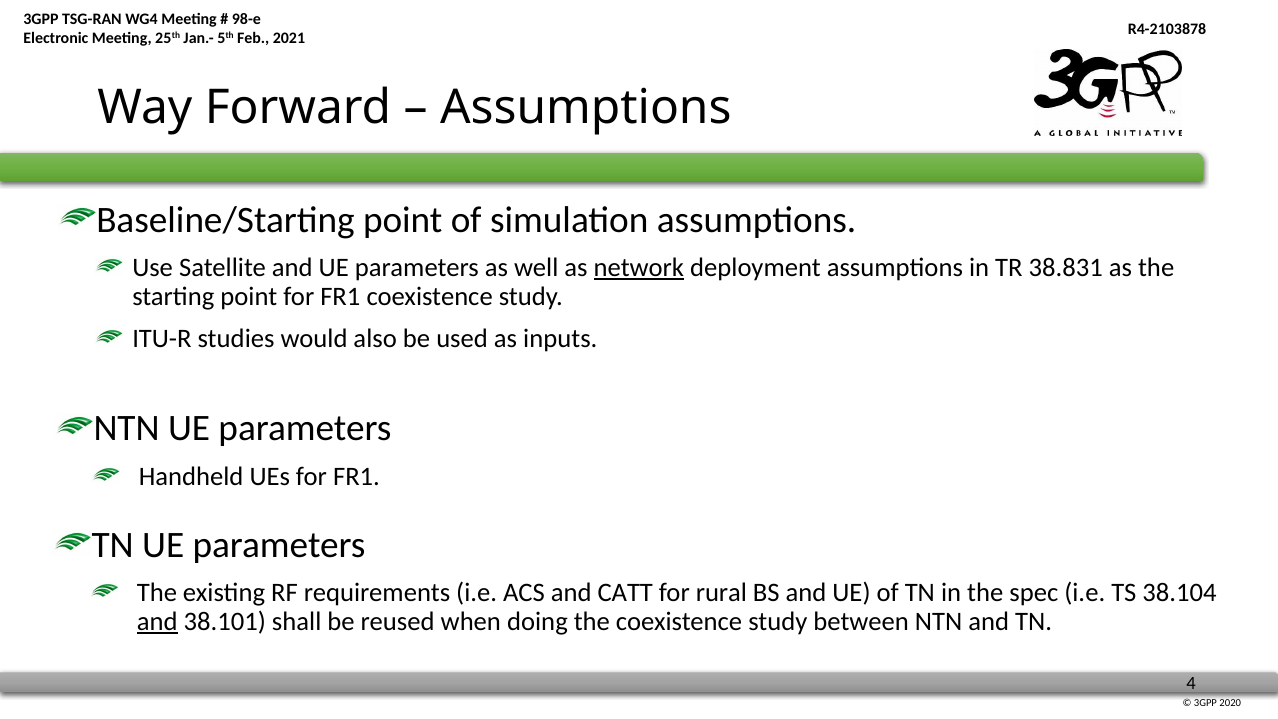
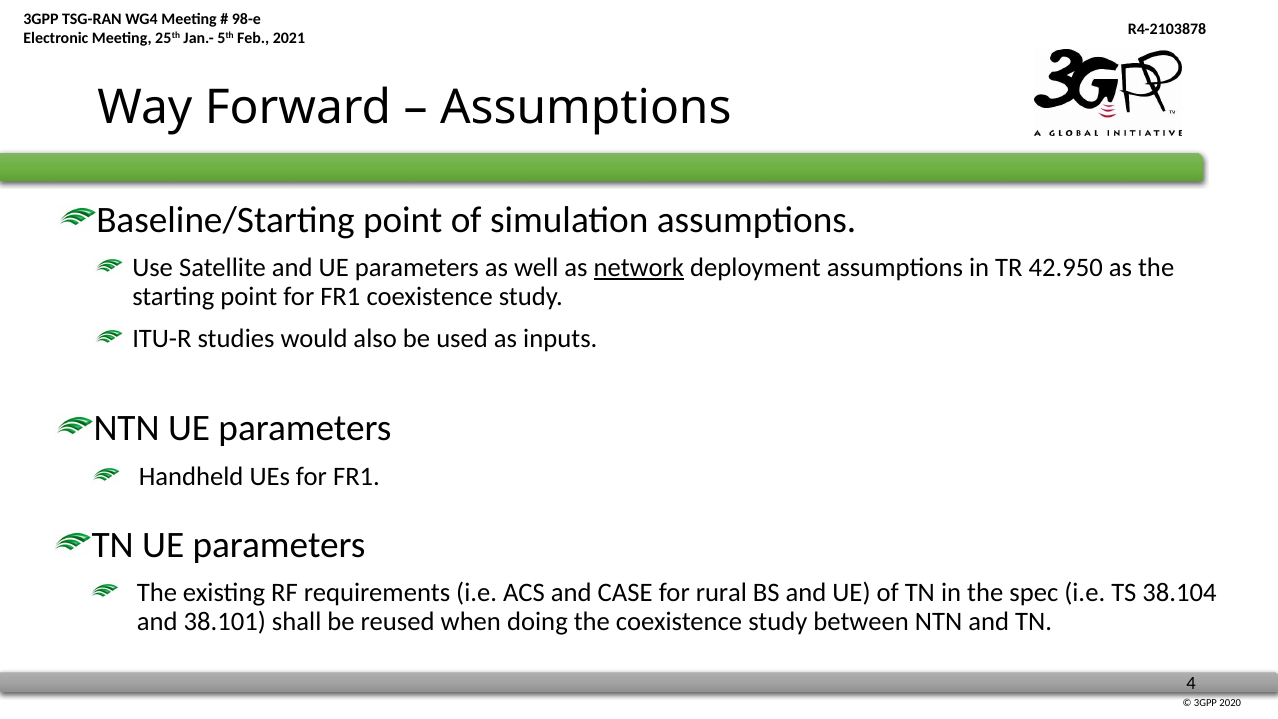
38.831: 38.831 -> 42.950
CATT: CATT -> CASE
and at (157, 621) underline: present -> none
